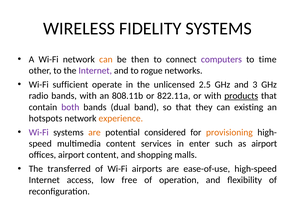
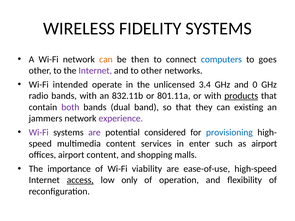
computers colour: purple -> blue
time: time -> goes
to rogue: rogue -> other
sufficient: sufficient -> intended
2.5: 2.5 -> 3.4
3: 3 -> 0
808.11b: 808.11b -> 832.11b
822.11a: 822.11a -> 801.11a
hotspots: hotspots -> jammers
experience colour: orange -> purple
are at (94, 132) colour: orange -> purple
provisioning colour: orange -> blue
transferred: transferred -> importance
airports: airports -> viability
access underline: none -> present
free: free -> only
